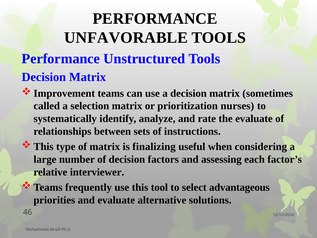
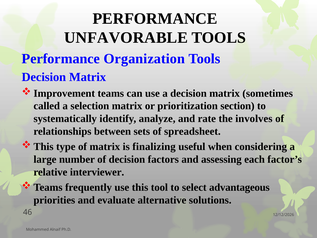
Unstructured: Unstructured -> Organization
nurses: nurses -> section
the evaluate: evaluate -> involves
instructions: instructions -> spreadsheet
